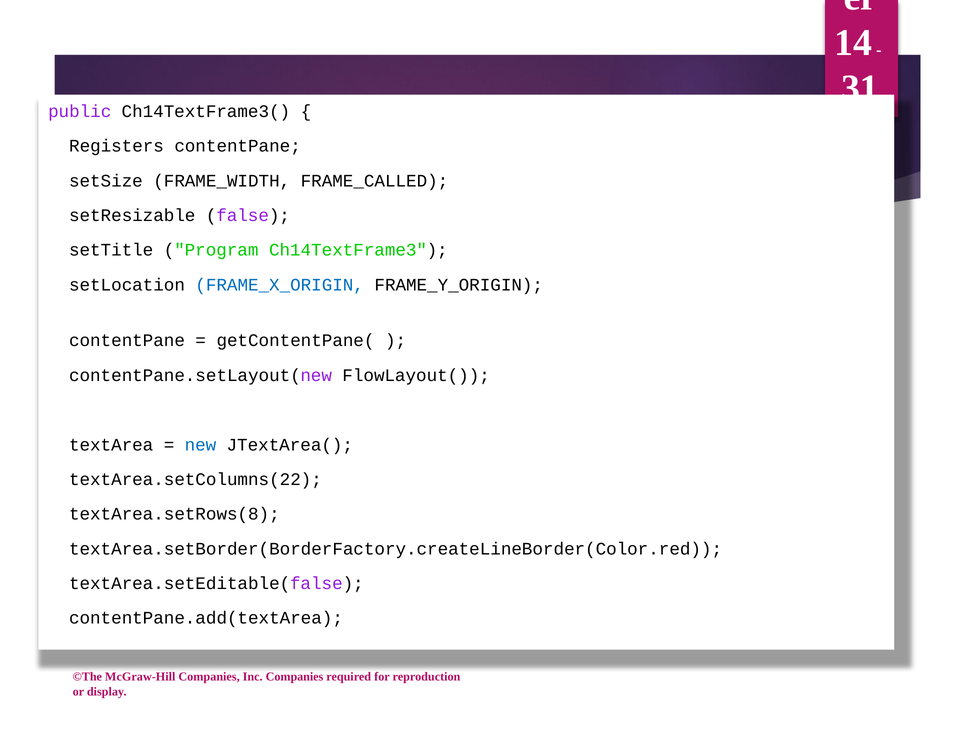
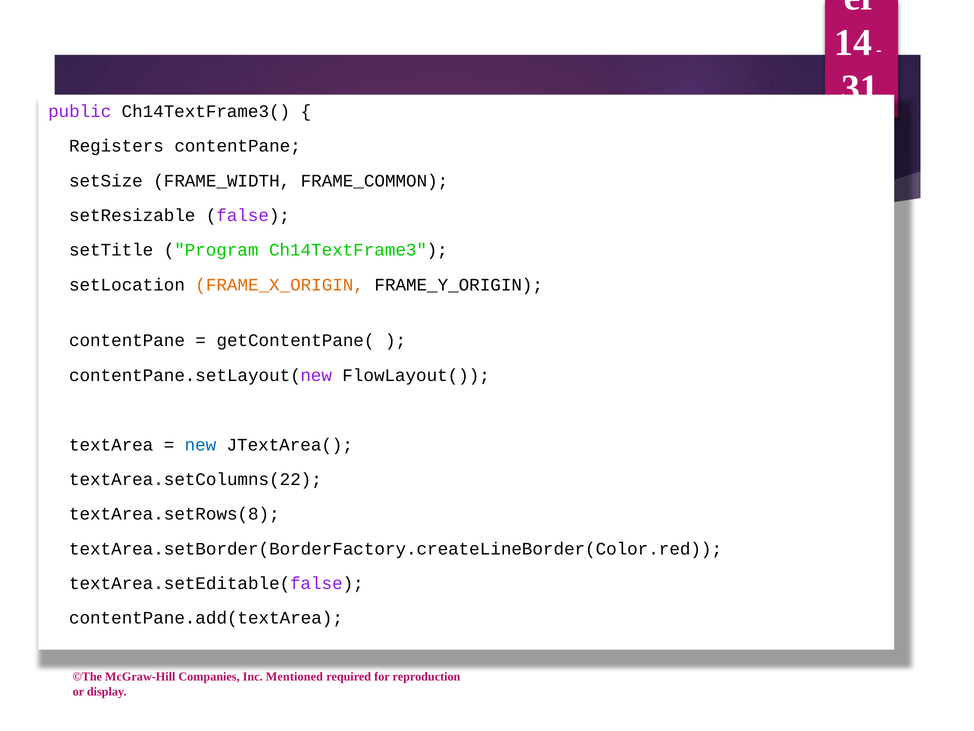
FRAME_CALLED: FRAME_CALLED -> FRAME_COMMON
FRAME_X_ORIGIN colour: blue -> orange
Inc Companies: Companies -> Mentioned
